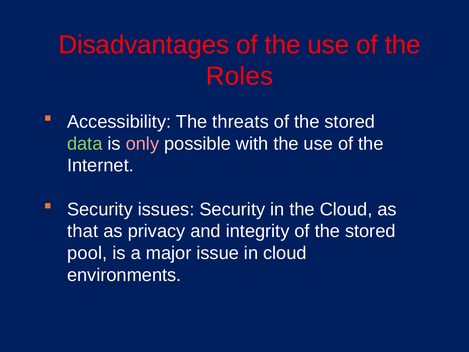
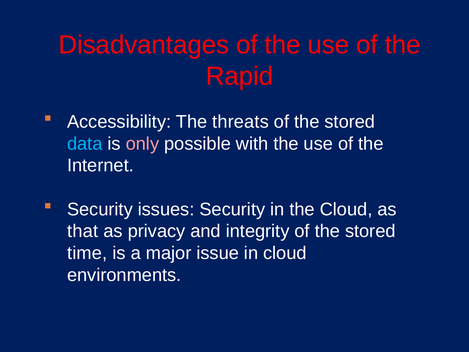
Roles: Roles -> Rapid
data colour: light green -> light blue
pool: pool -> time
